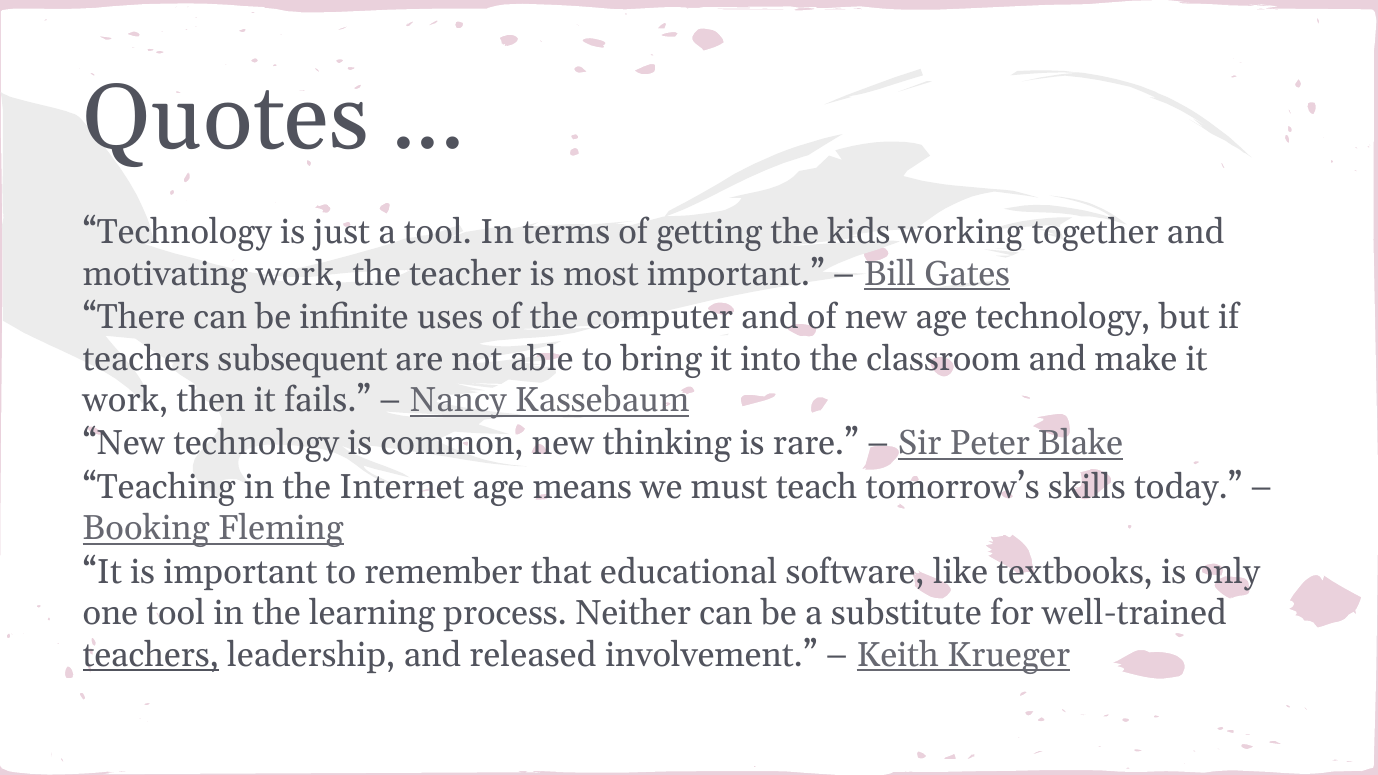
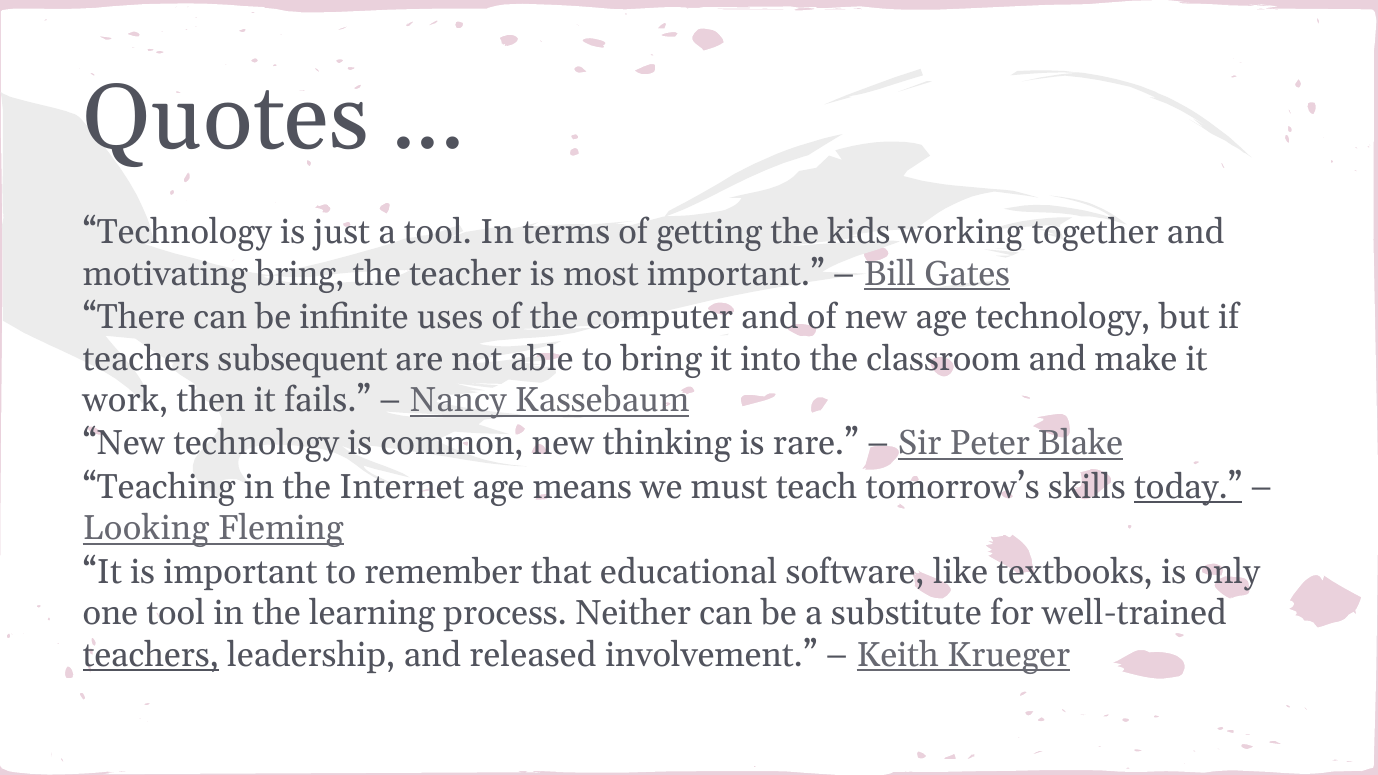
motivating work: work -> bring
today underline: none -> present
Booking: Booking -> Looking
